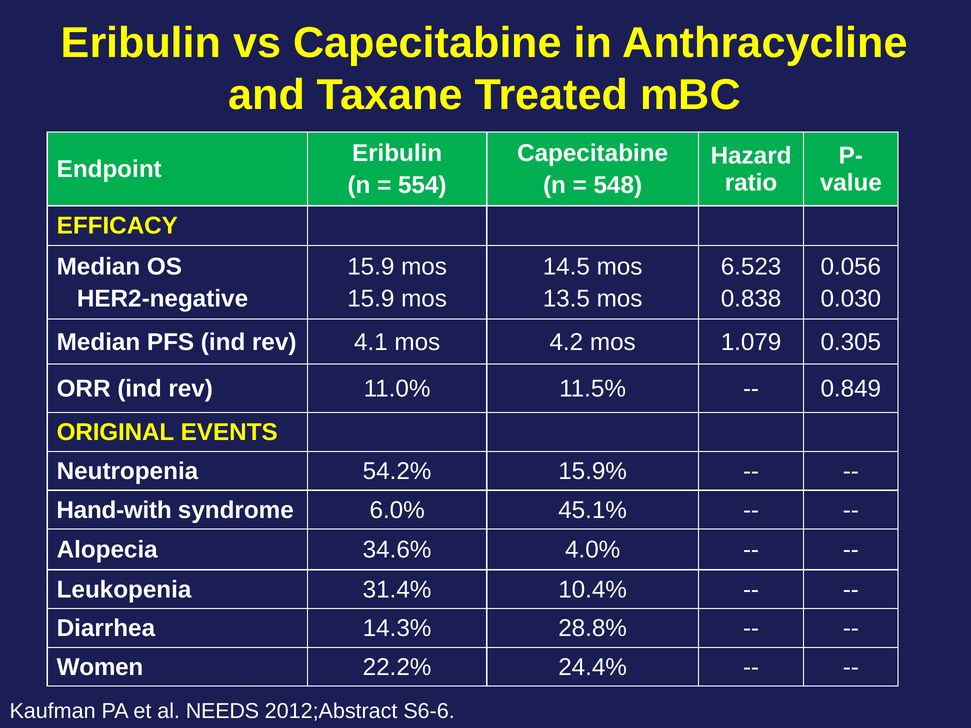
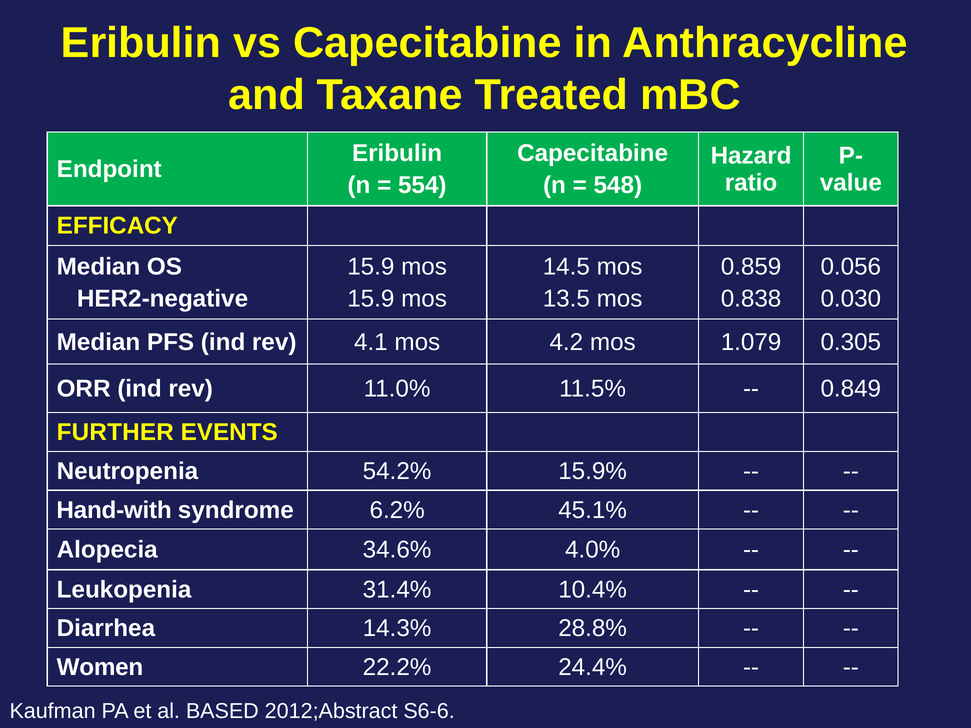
6.523: 6.523 -> 0.859
ORIGINAL: ORIGINAL -> FURTHER
6.0%: 6.0% -> 6.2%
NEEDS: NEEDS -> BASED
